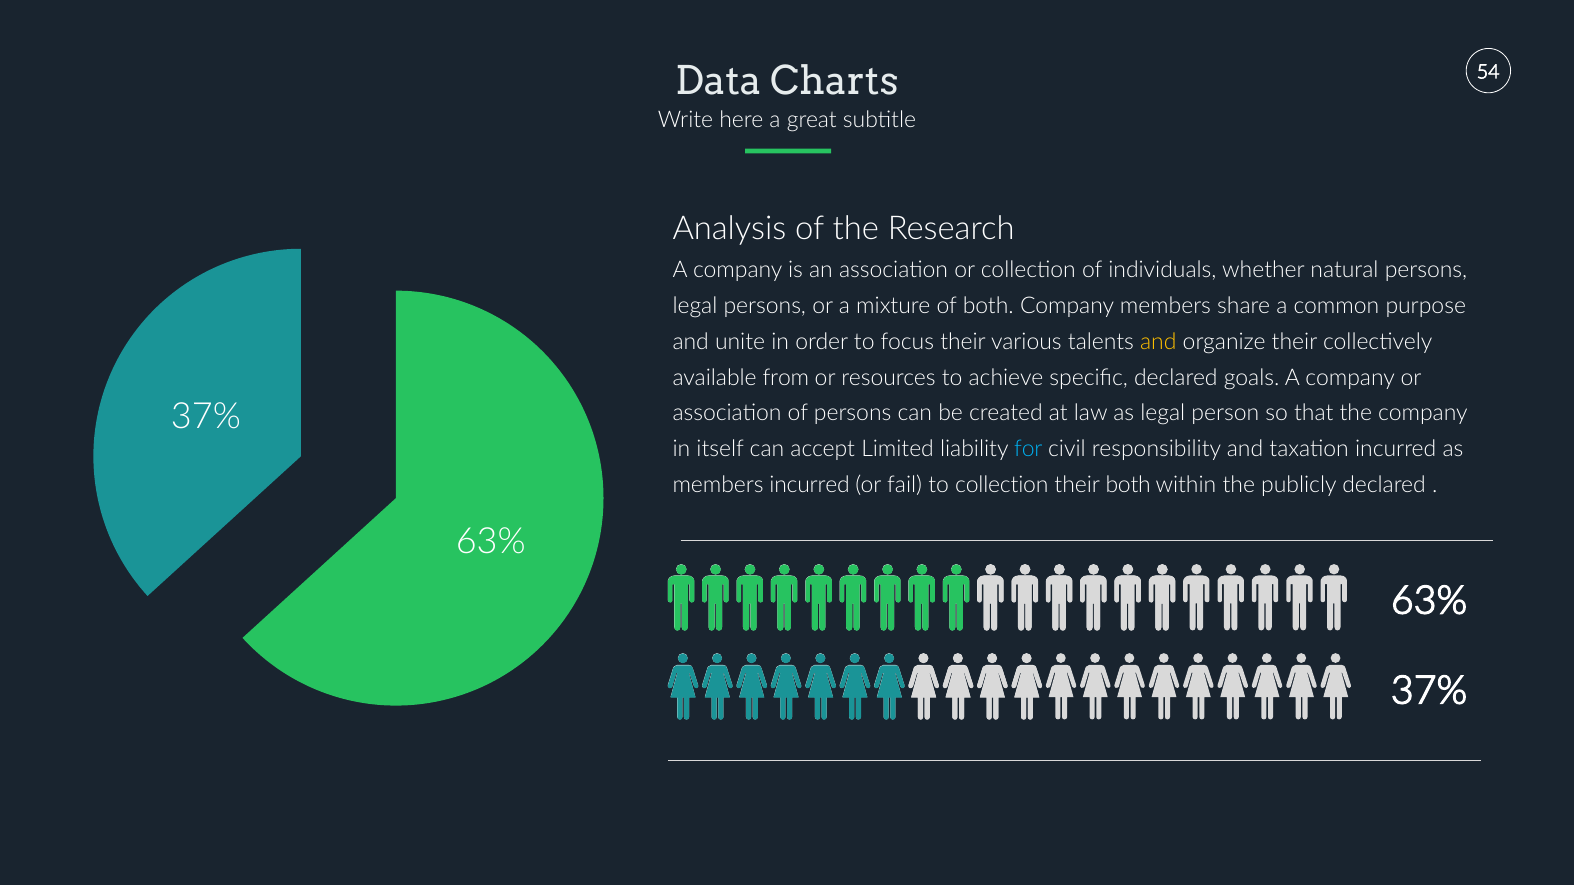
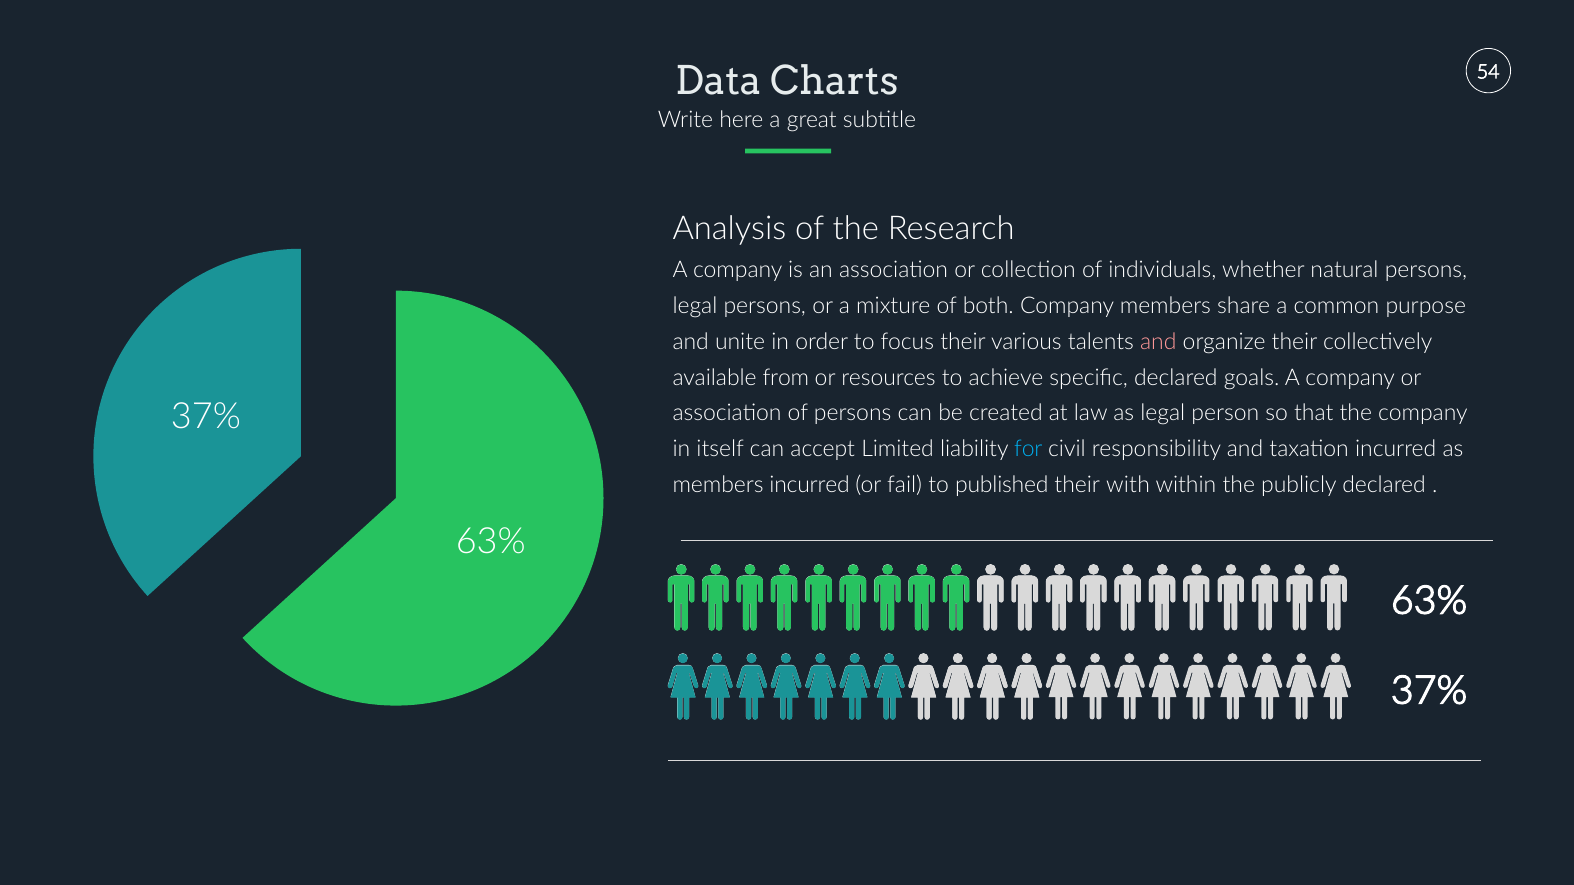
and at (1158, 342) colour: yellow -> pink
to collection: collection -> published
their both: both -> with
